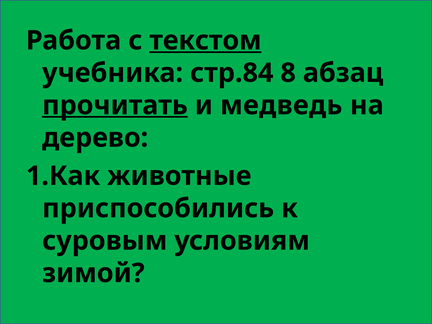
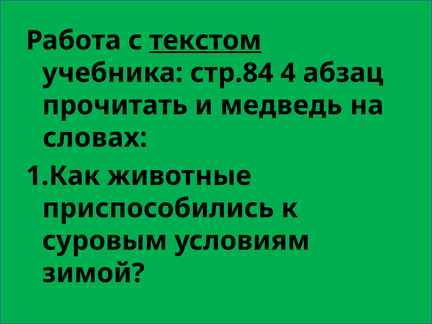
8: 8 -> 4
прочитать underline: present -> none
дерево: дерево -> словах
